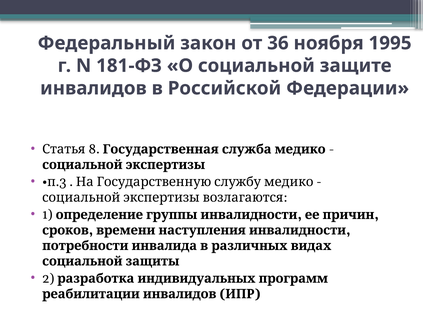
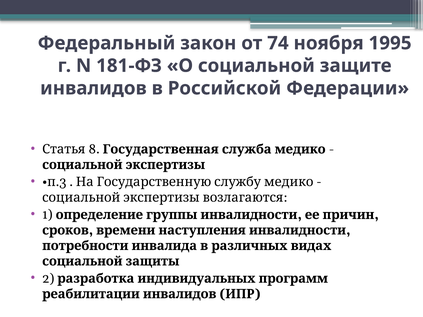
36: 36 -> 74
